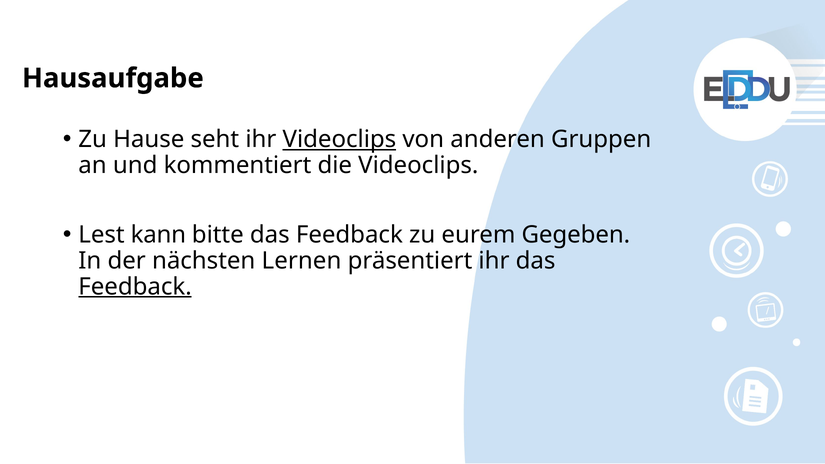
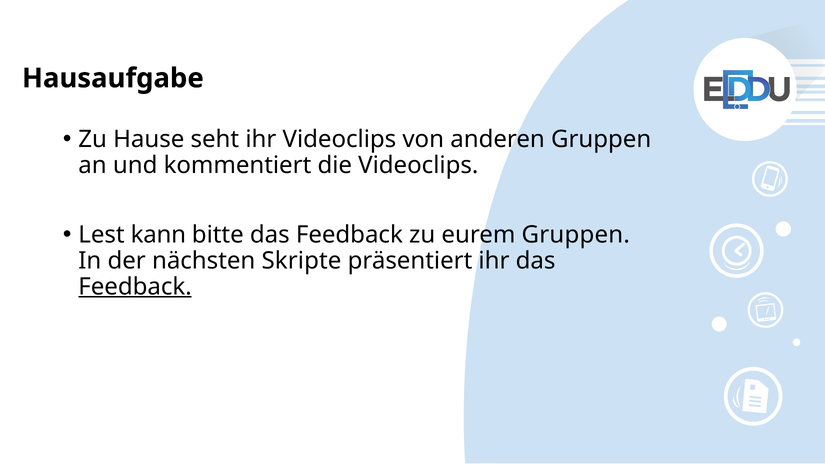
Videoclips at (339, 139) underline: present -> none
eurem Gegeben: Gegeben -> Gruppen
Lernen: Lernen -> Skripte
